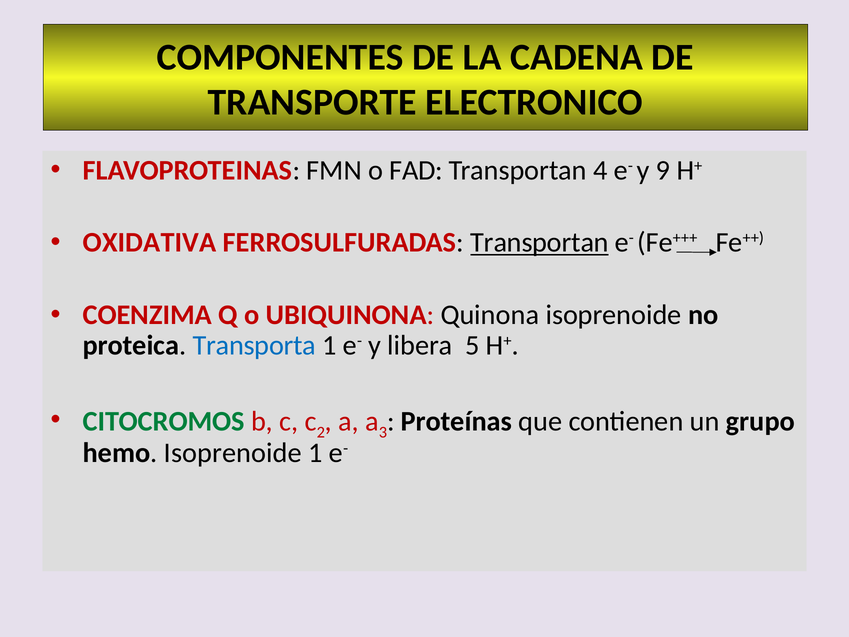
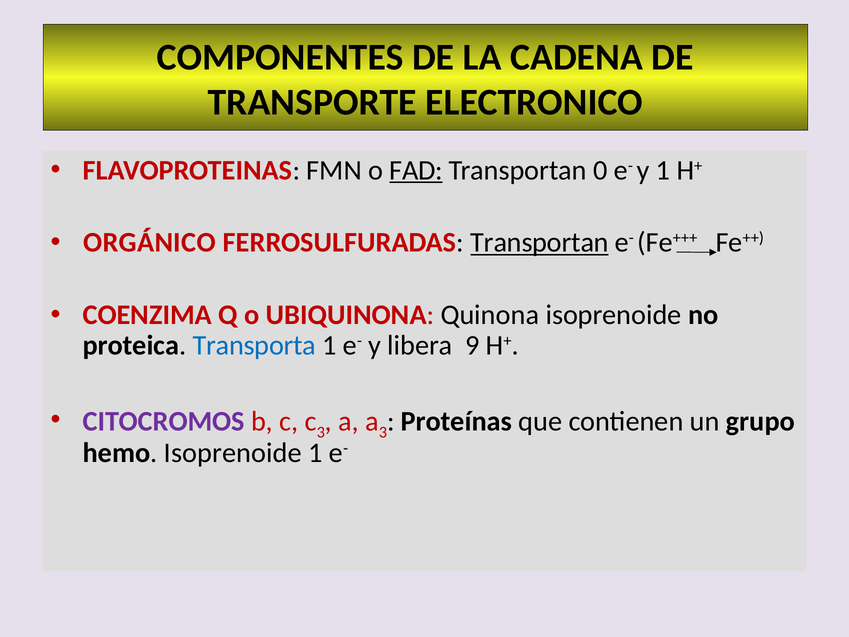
FAD underline: none -> present
4: 4 -> 0
y 9: 9 -> 1
OXIDATIVA: OXIDATIVA -> ORGÁNICO
5: 5 -> 9
CITOCROMOS colour: green -> purple
c 2: 2 -> 3
